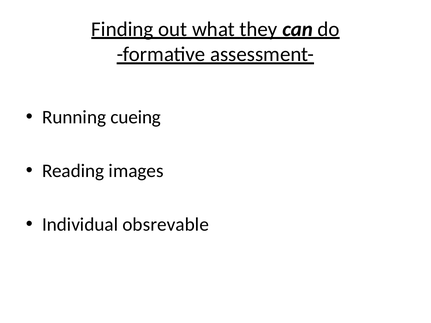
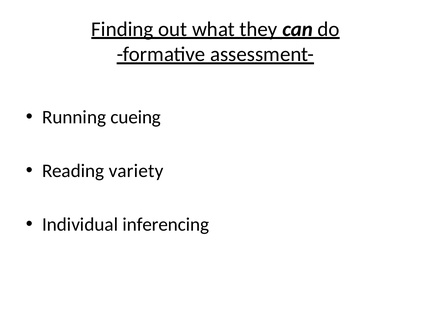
images: images -> variety
obsrevable: obsrevable -> inferencing
